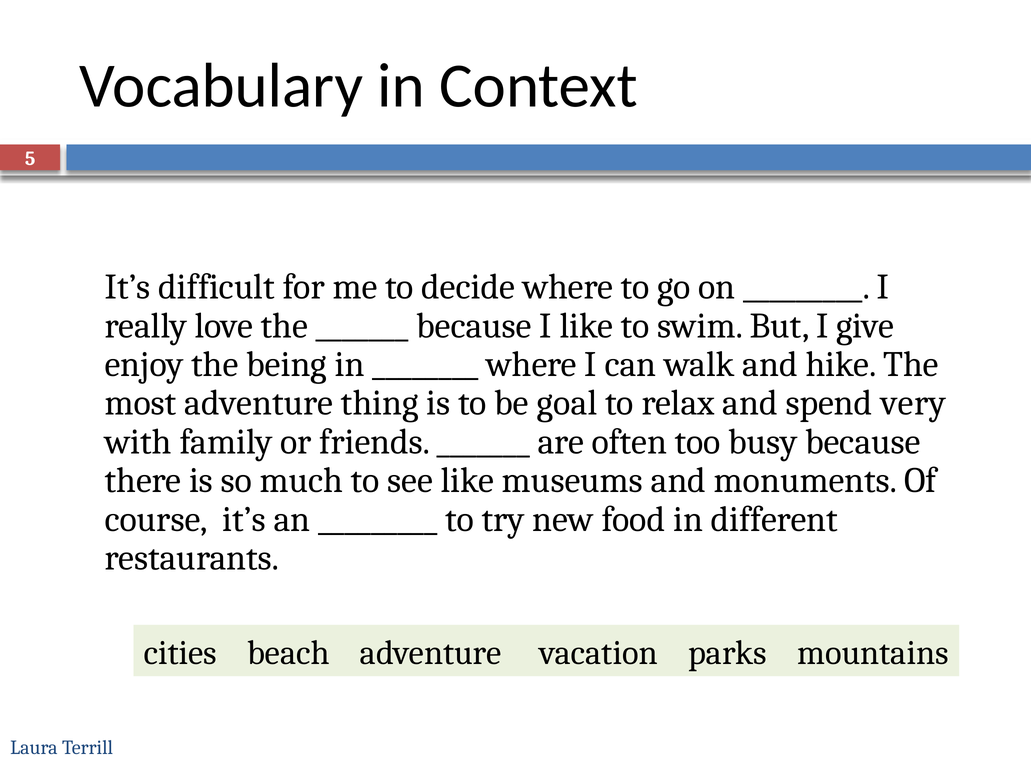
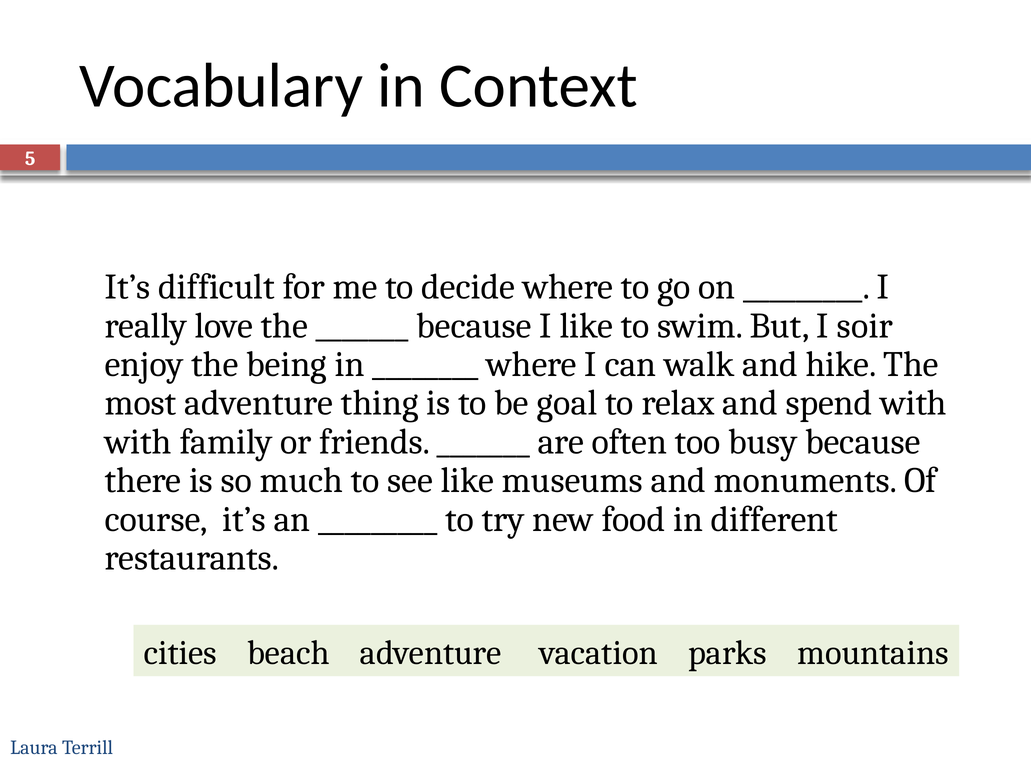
give: give -> soir
spend very: very -> with
